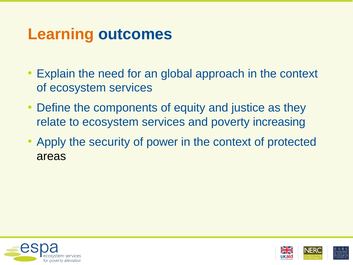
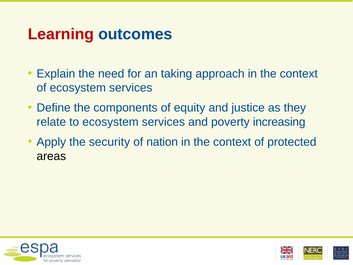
Learning colour: orange -> red
global: global -> taking
power: power -> nation
